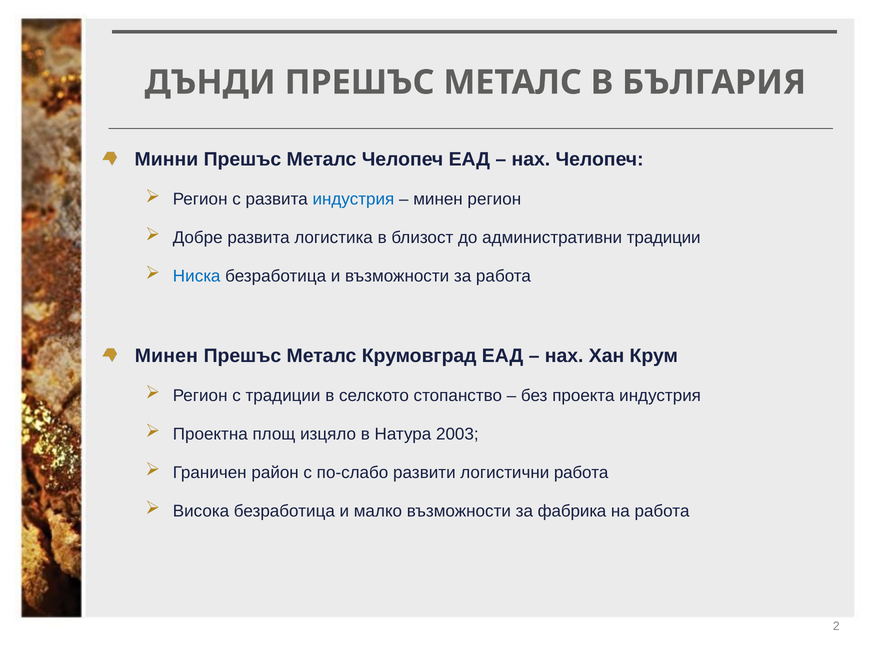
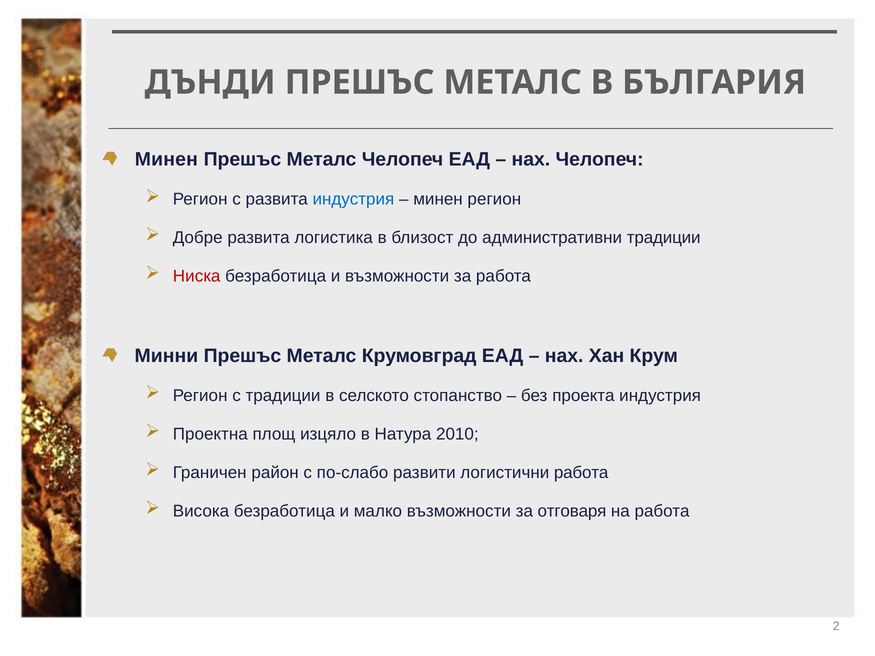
Минни at (166, 160): Минни -> Минен
Ниска colour: blue -> red
Минен at (166, 356): Минен -> Минни
2003: 2003 -> 2010
фабрика: фабрика -> отговаря
